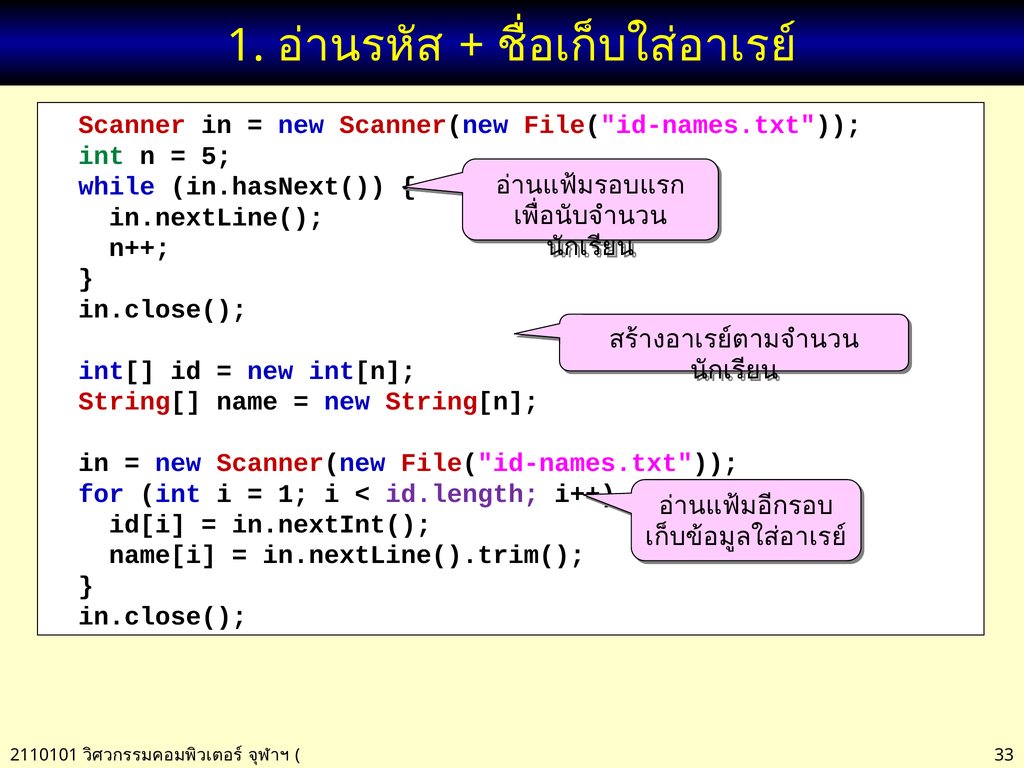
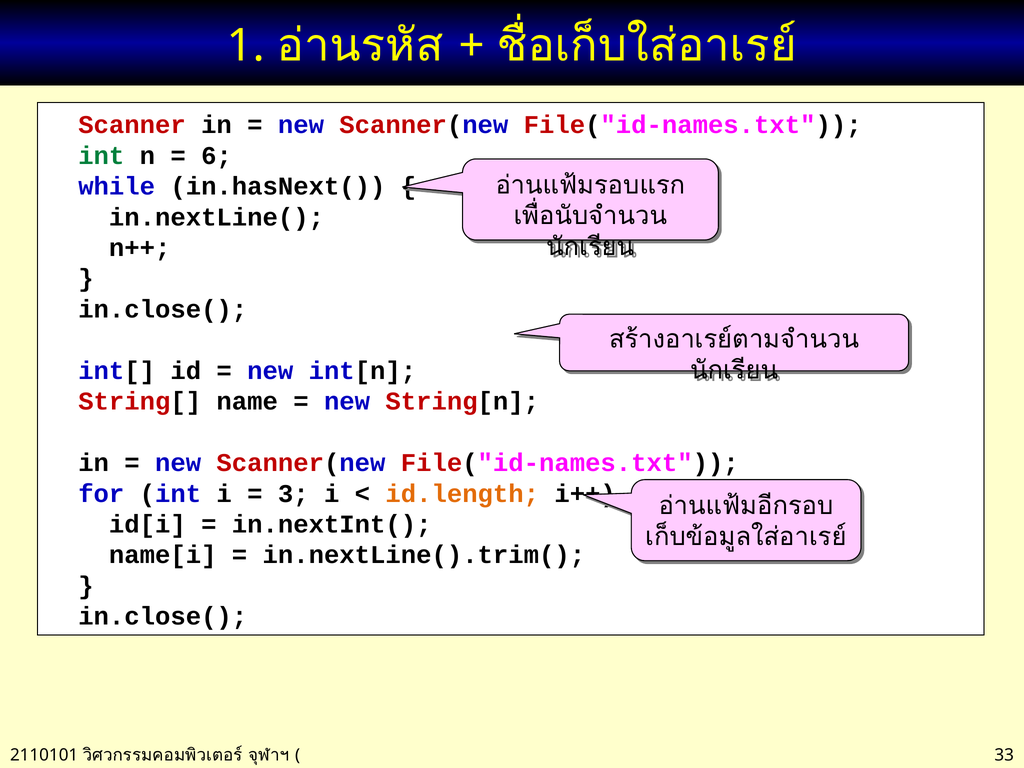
5: 5 -> 6
1 at (293, 494): 1 -> 3
id.length colour: purple -> orange
